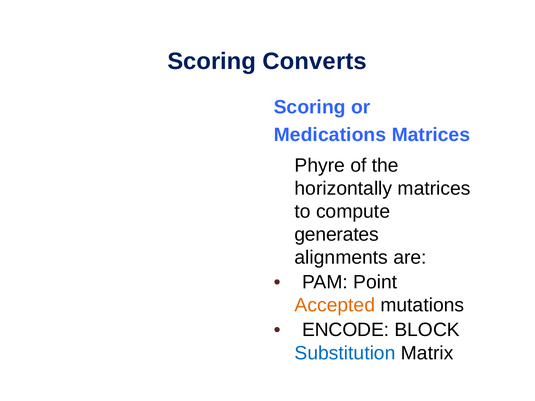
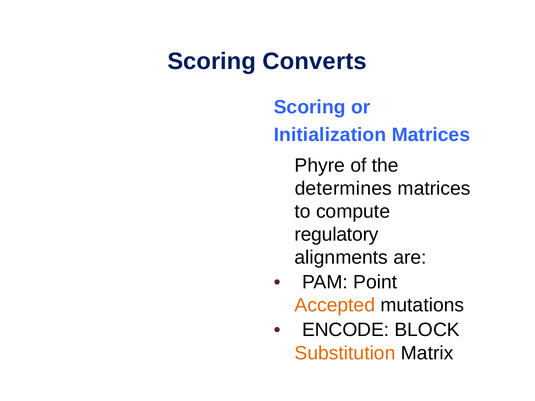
Medications: Medications -> Initialization
horizontally: horizontally -> determines
generates: generates -> regulatory
Substitution colour: blue -> orange
